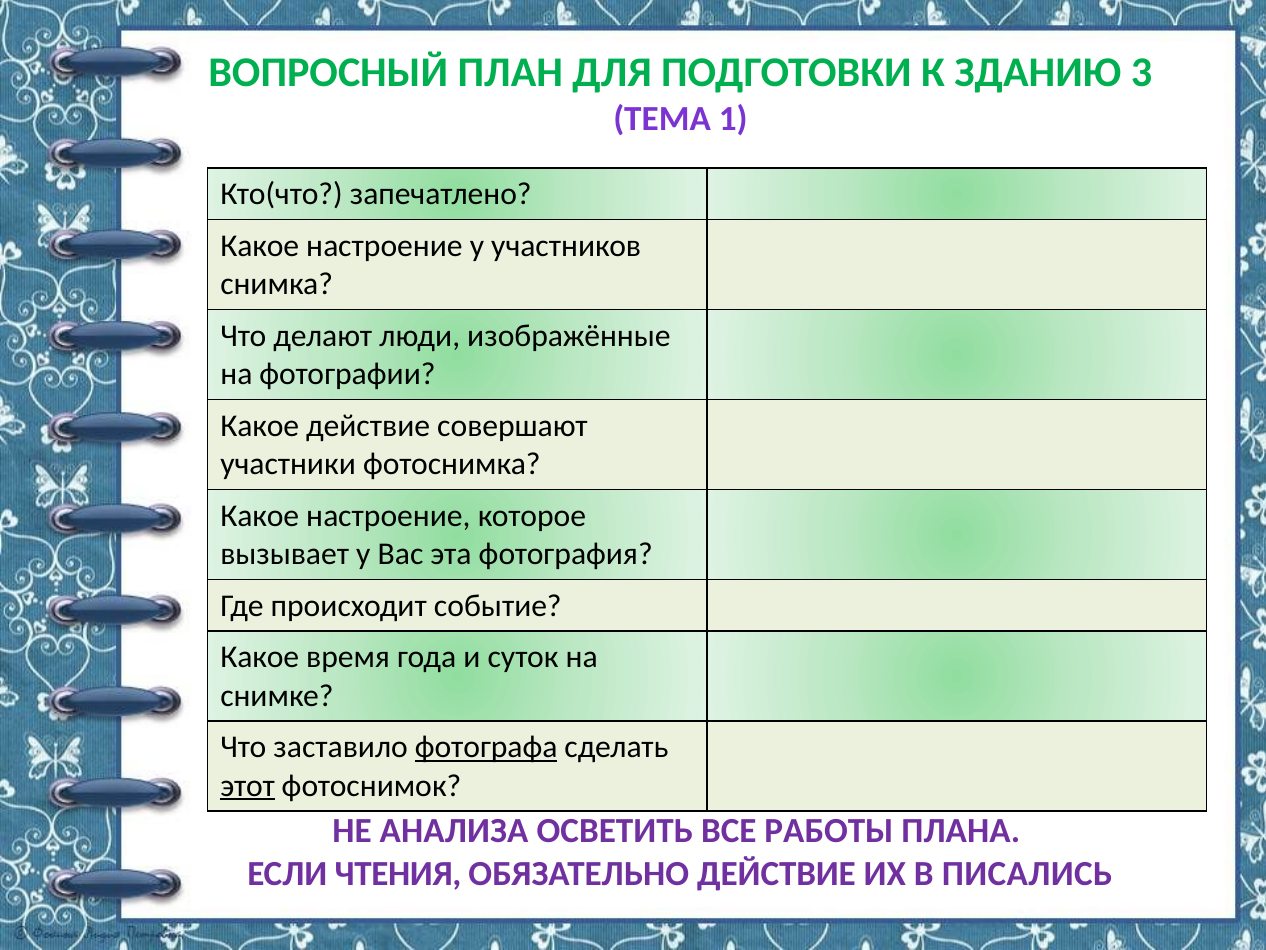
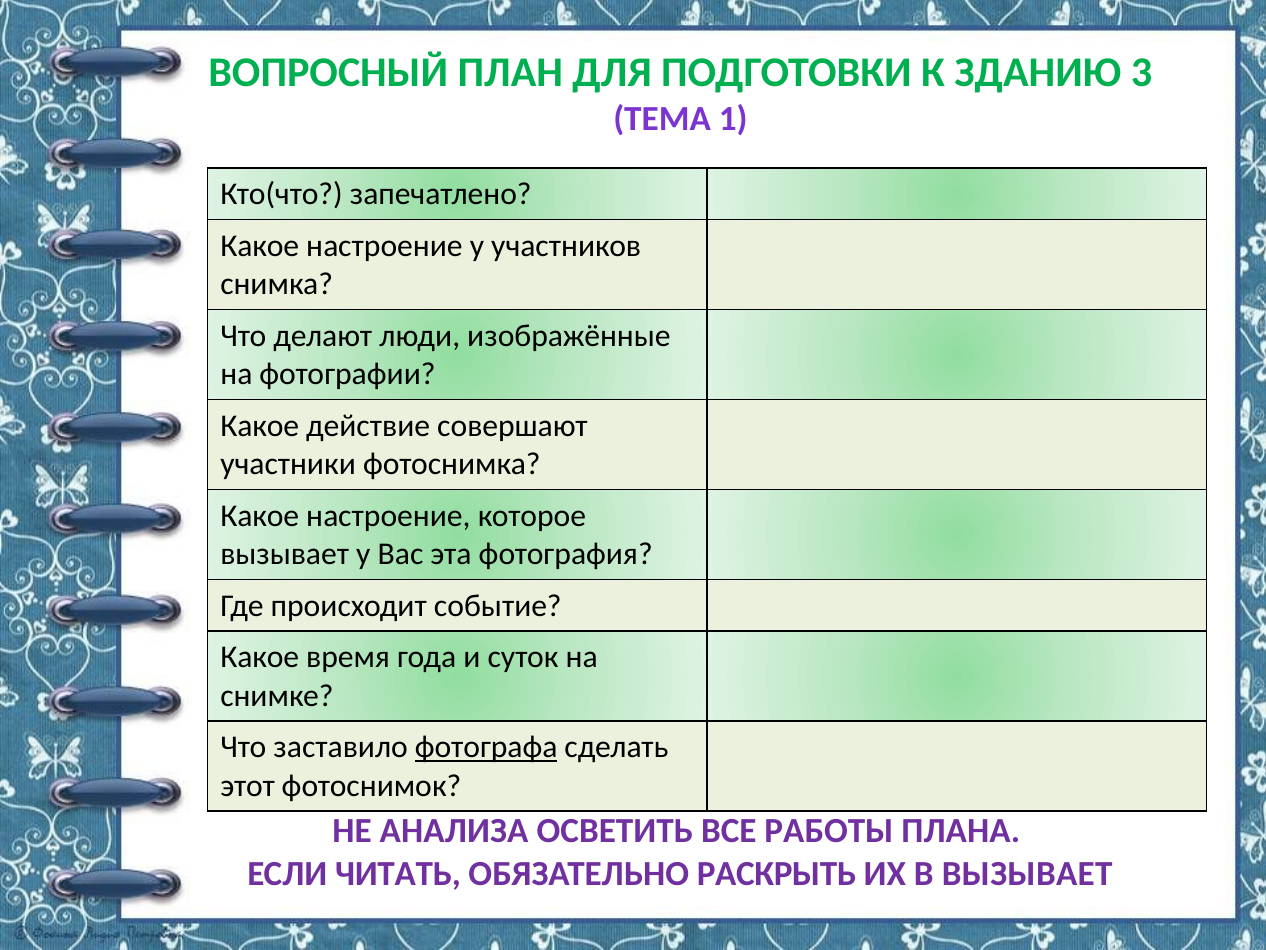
этот underline: present -> none
ЧТЕНИЯ: ЧТЕНИЯ -> ЧИТАТЬ
ОБЯЗАТЕЛЬНО ДЕЙСТВИЕ: ДЕЙСТВИЕ -> РАСКРЫТЬ
В ПИСАЛИСЬ: ПИСАЛИСЬ -> ВЫЗЫВАЕТ
